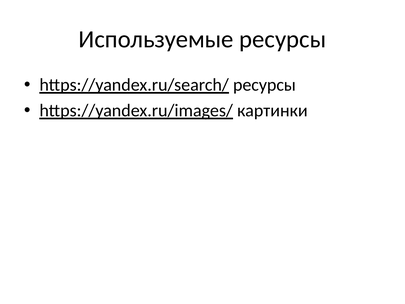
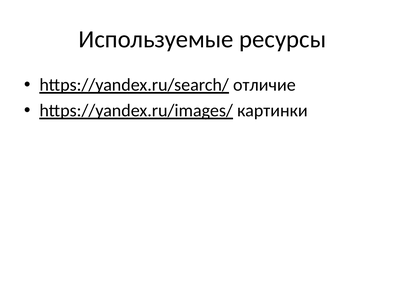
ресурсы at (264, 85): ресурсы -> отличие
